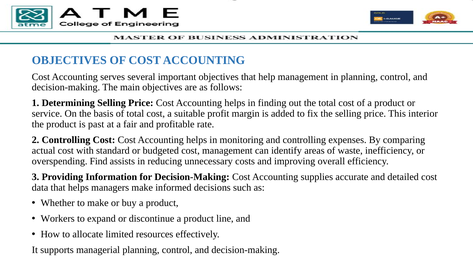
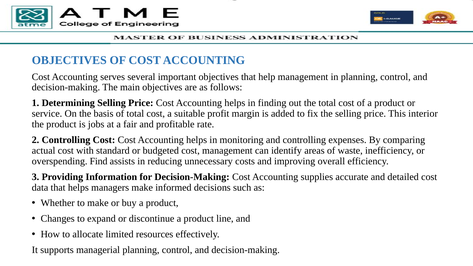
past: past -> jobs
Workers: Workers -> Changes
